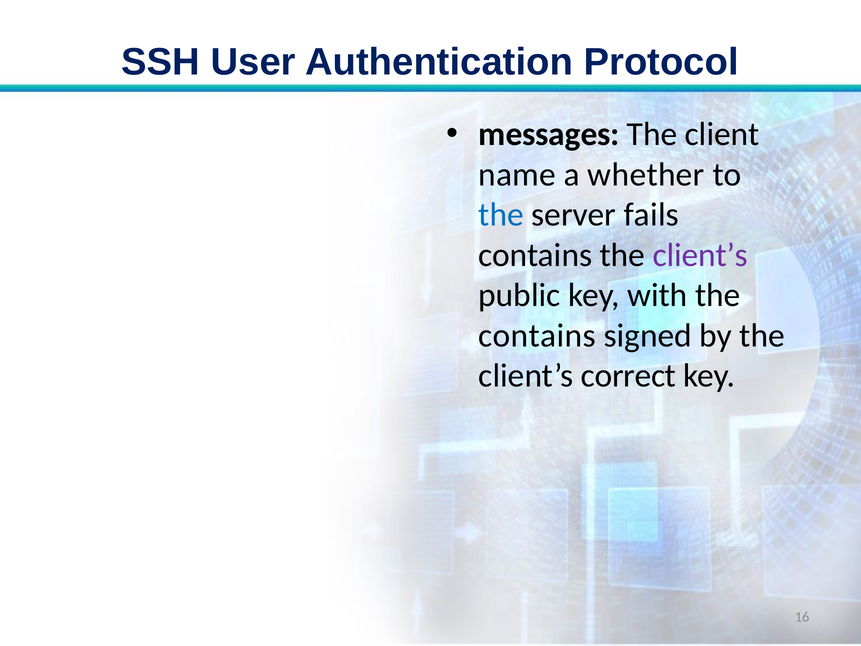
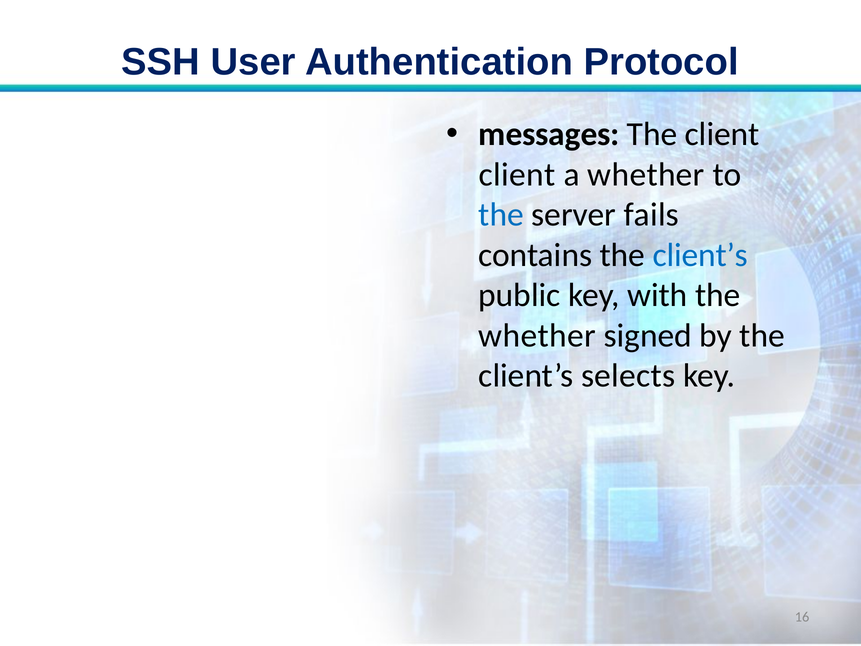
name at (517, 175): name -> client
client’s at (700, 255) colour: purple -> blue
contains at (537, 335): contains -> whether
correct: correct -> selects
